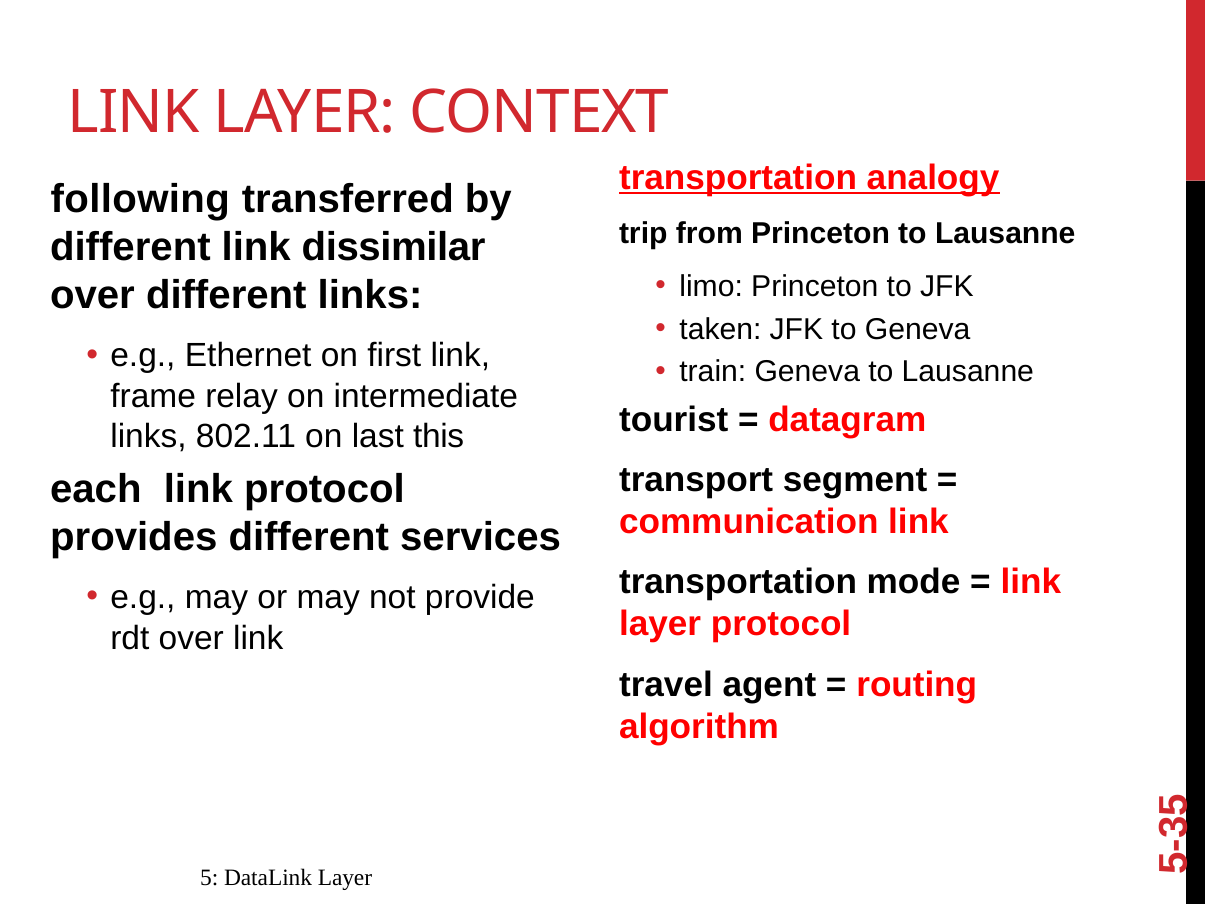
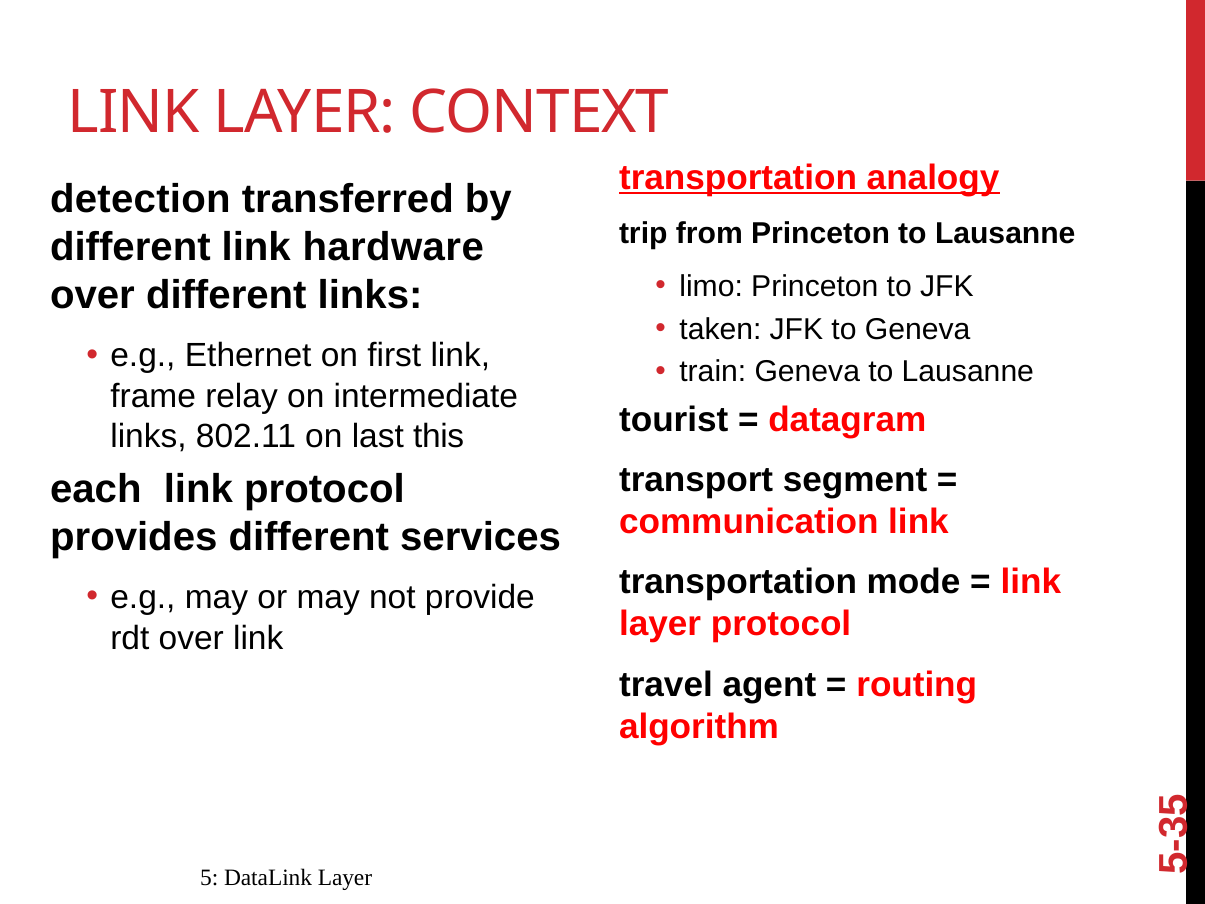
following: following -> detection
dissimilar: dissimilar -> hardware
